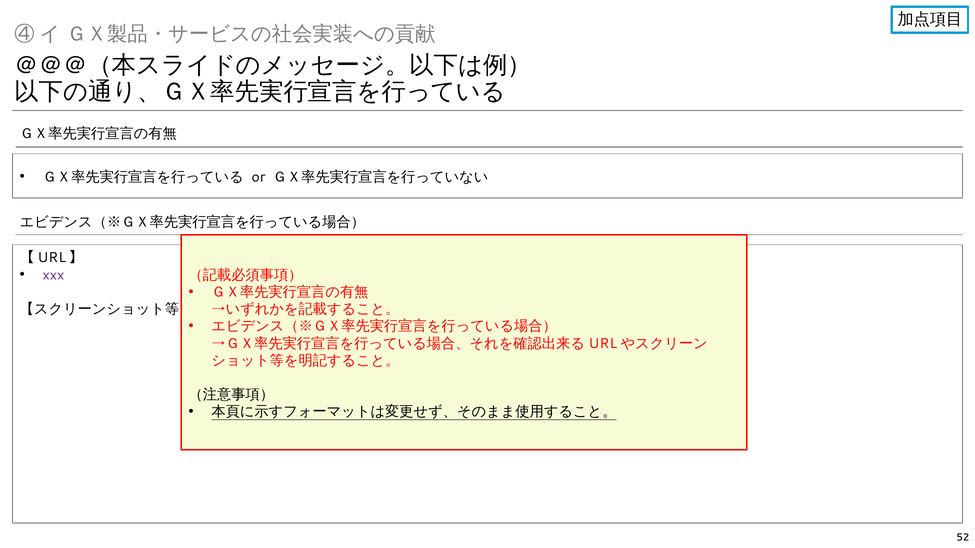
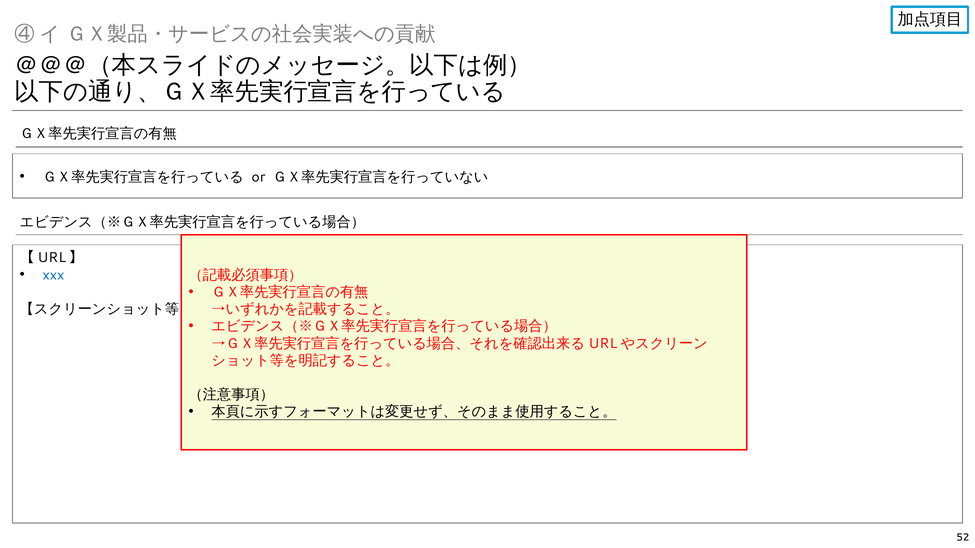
xxx colour: purple -> blue
